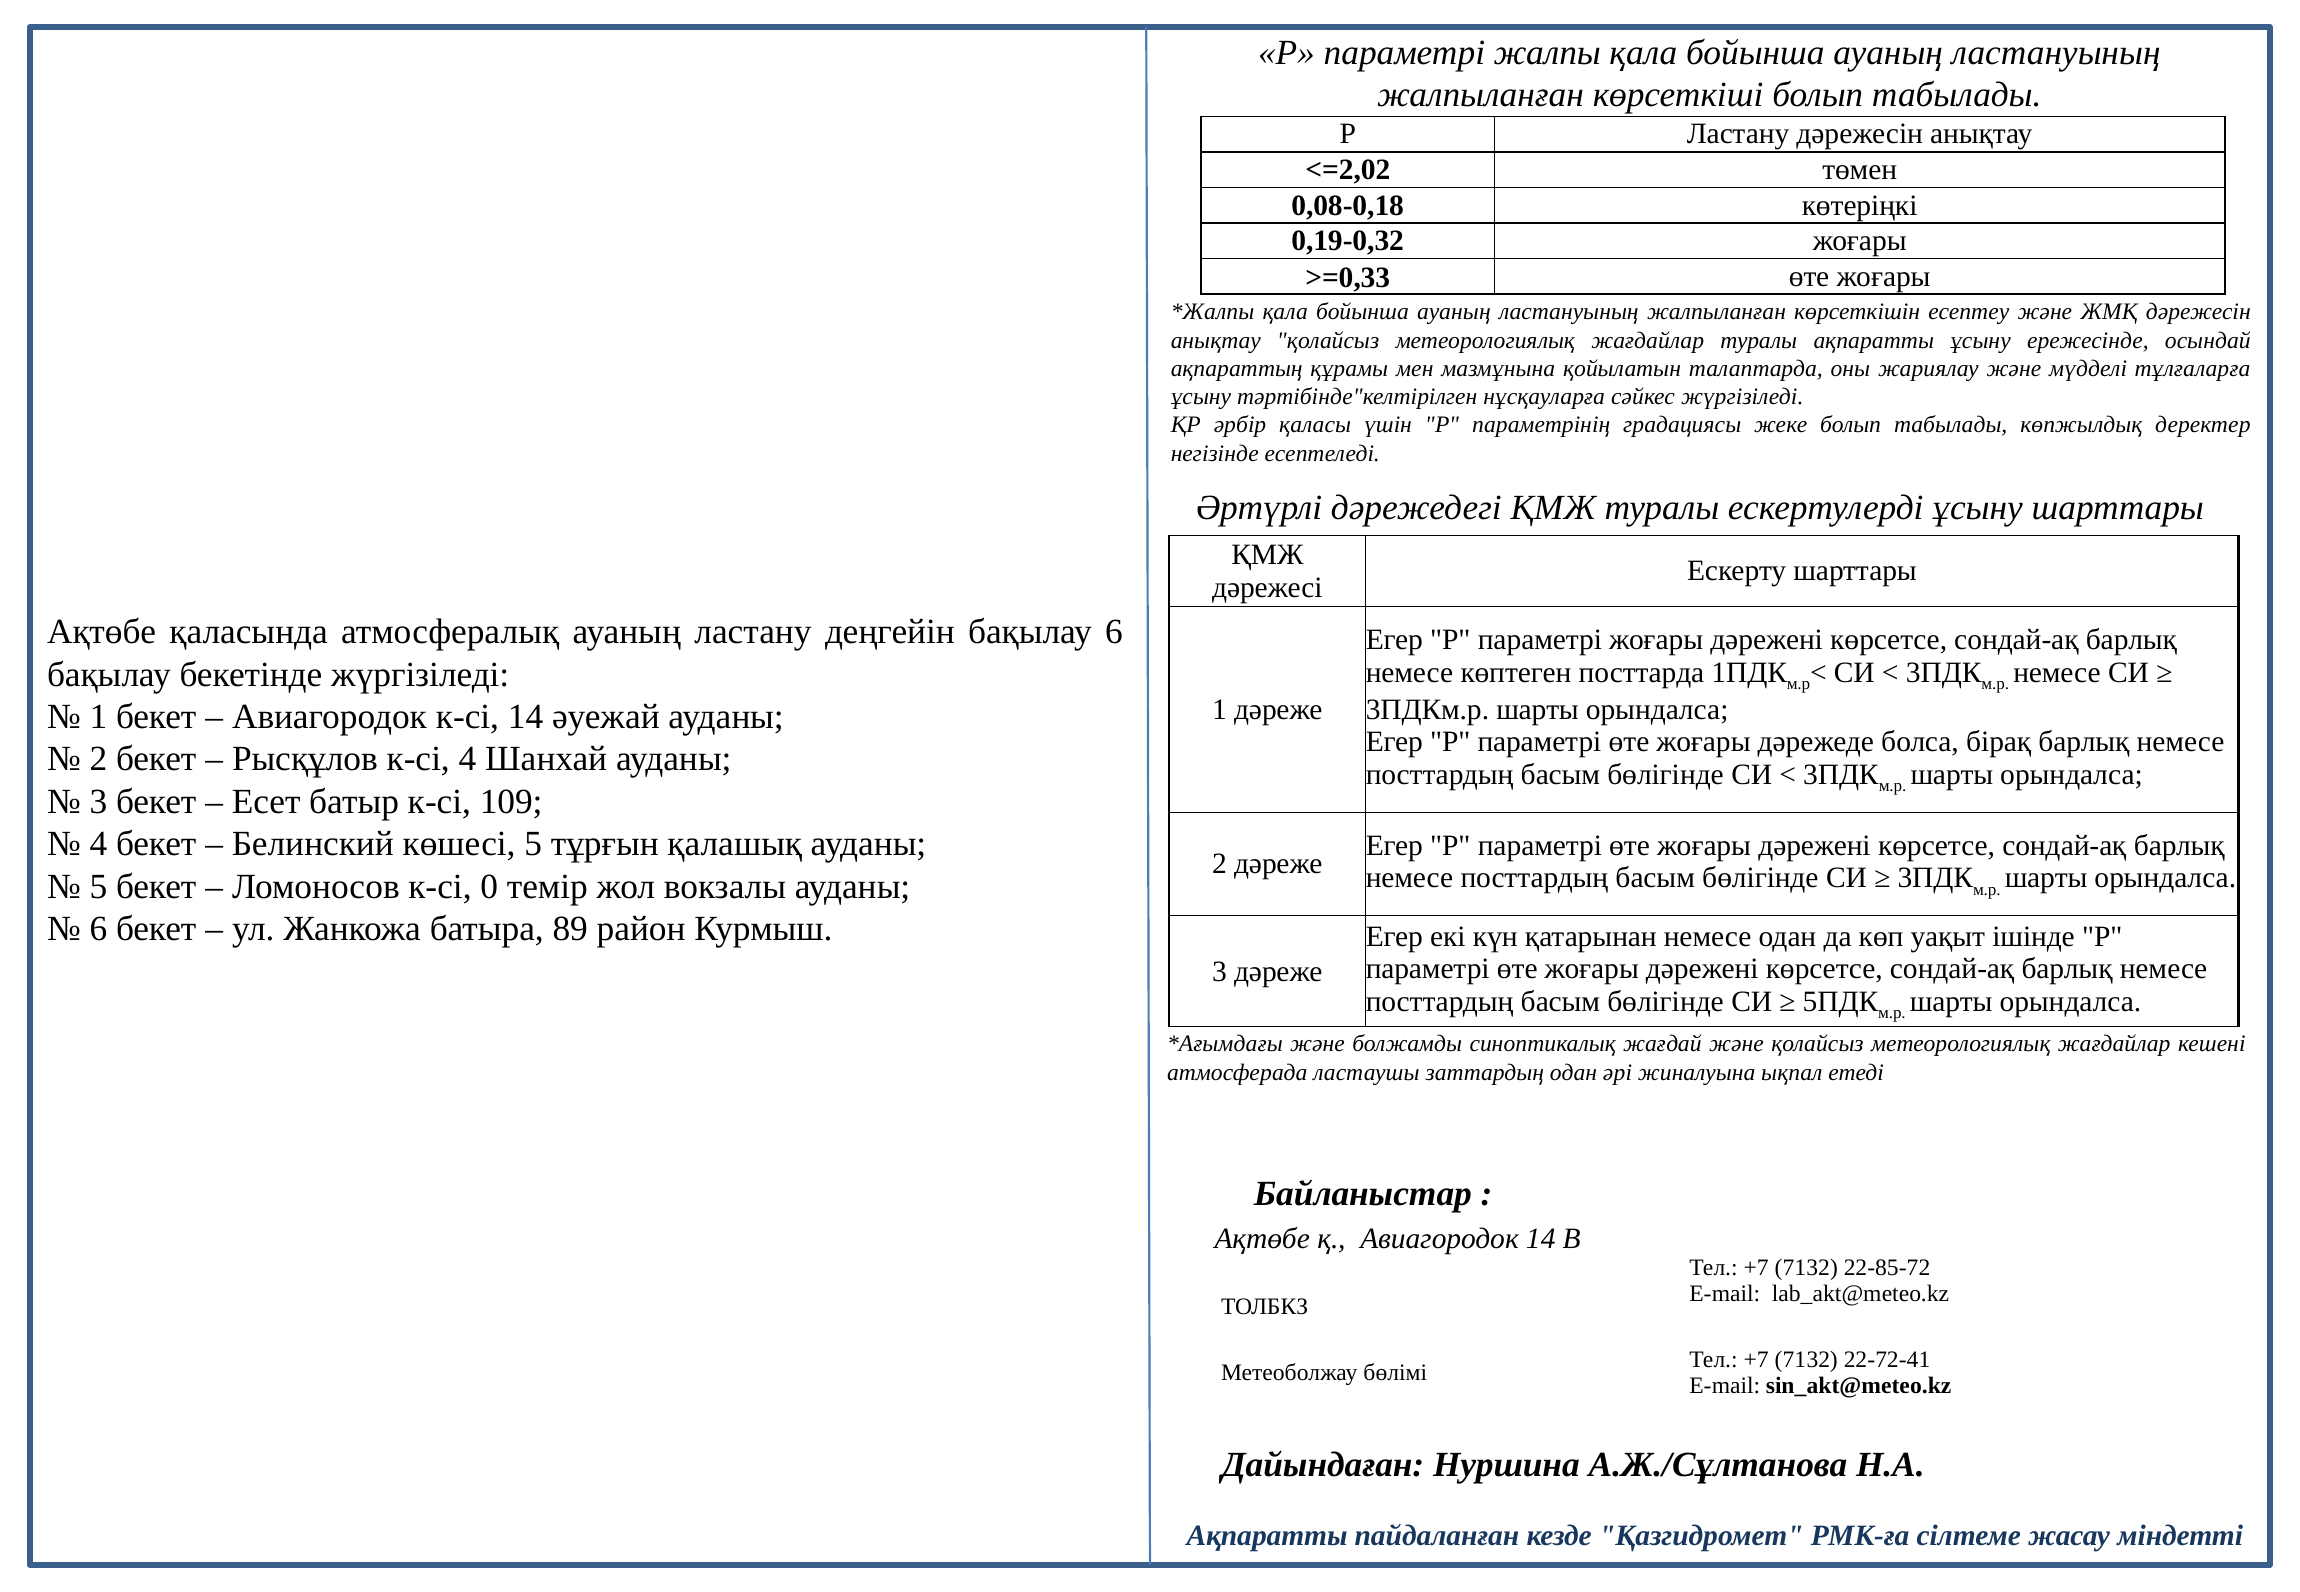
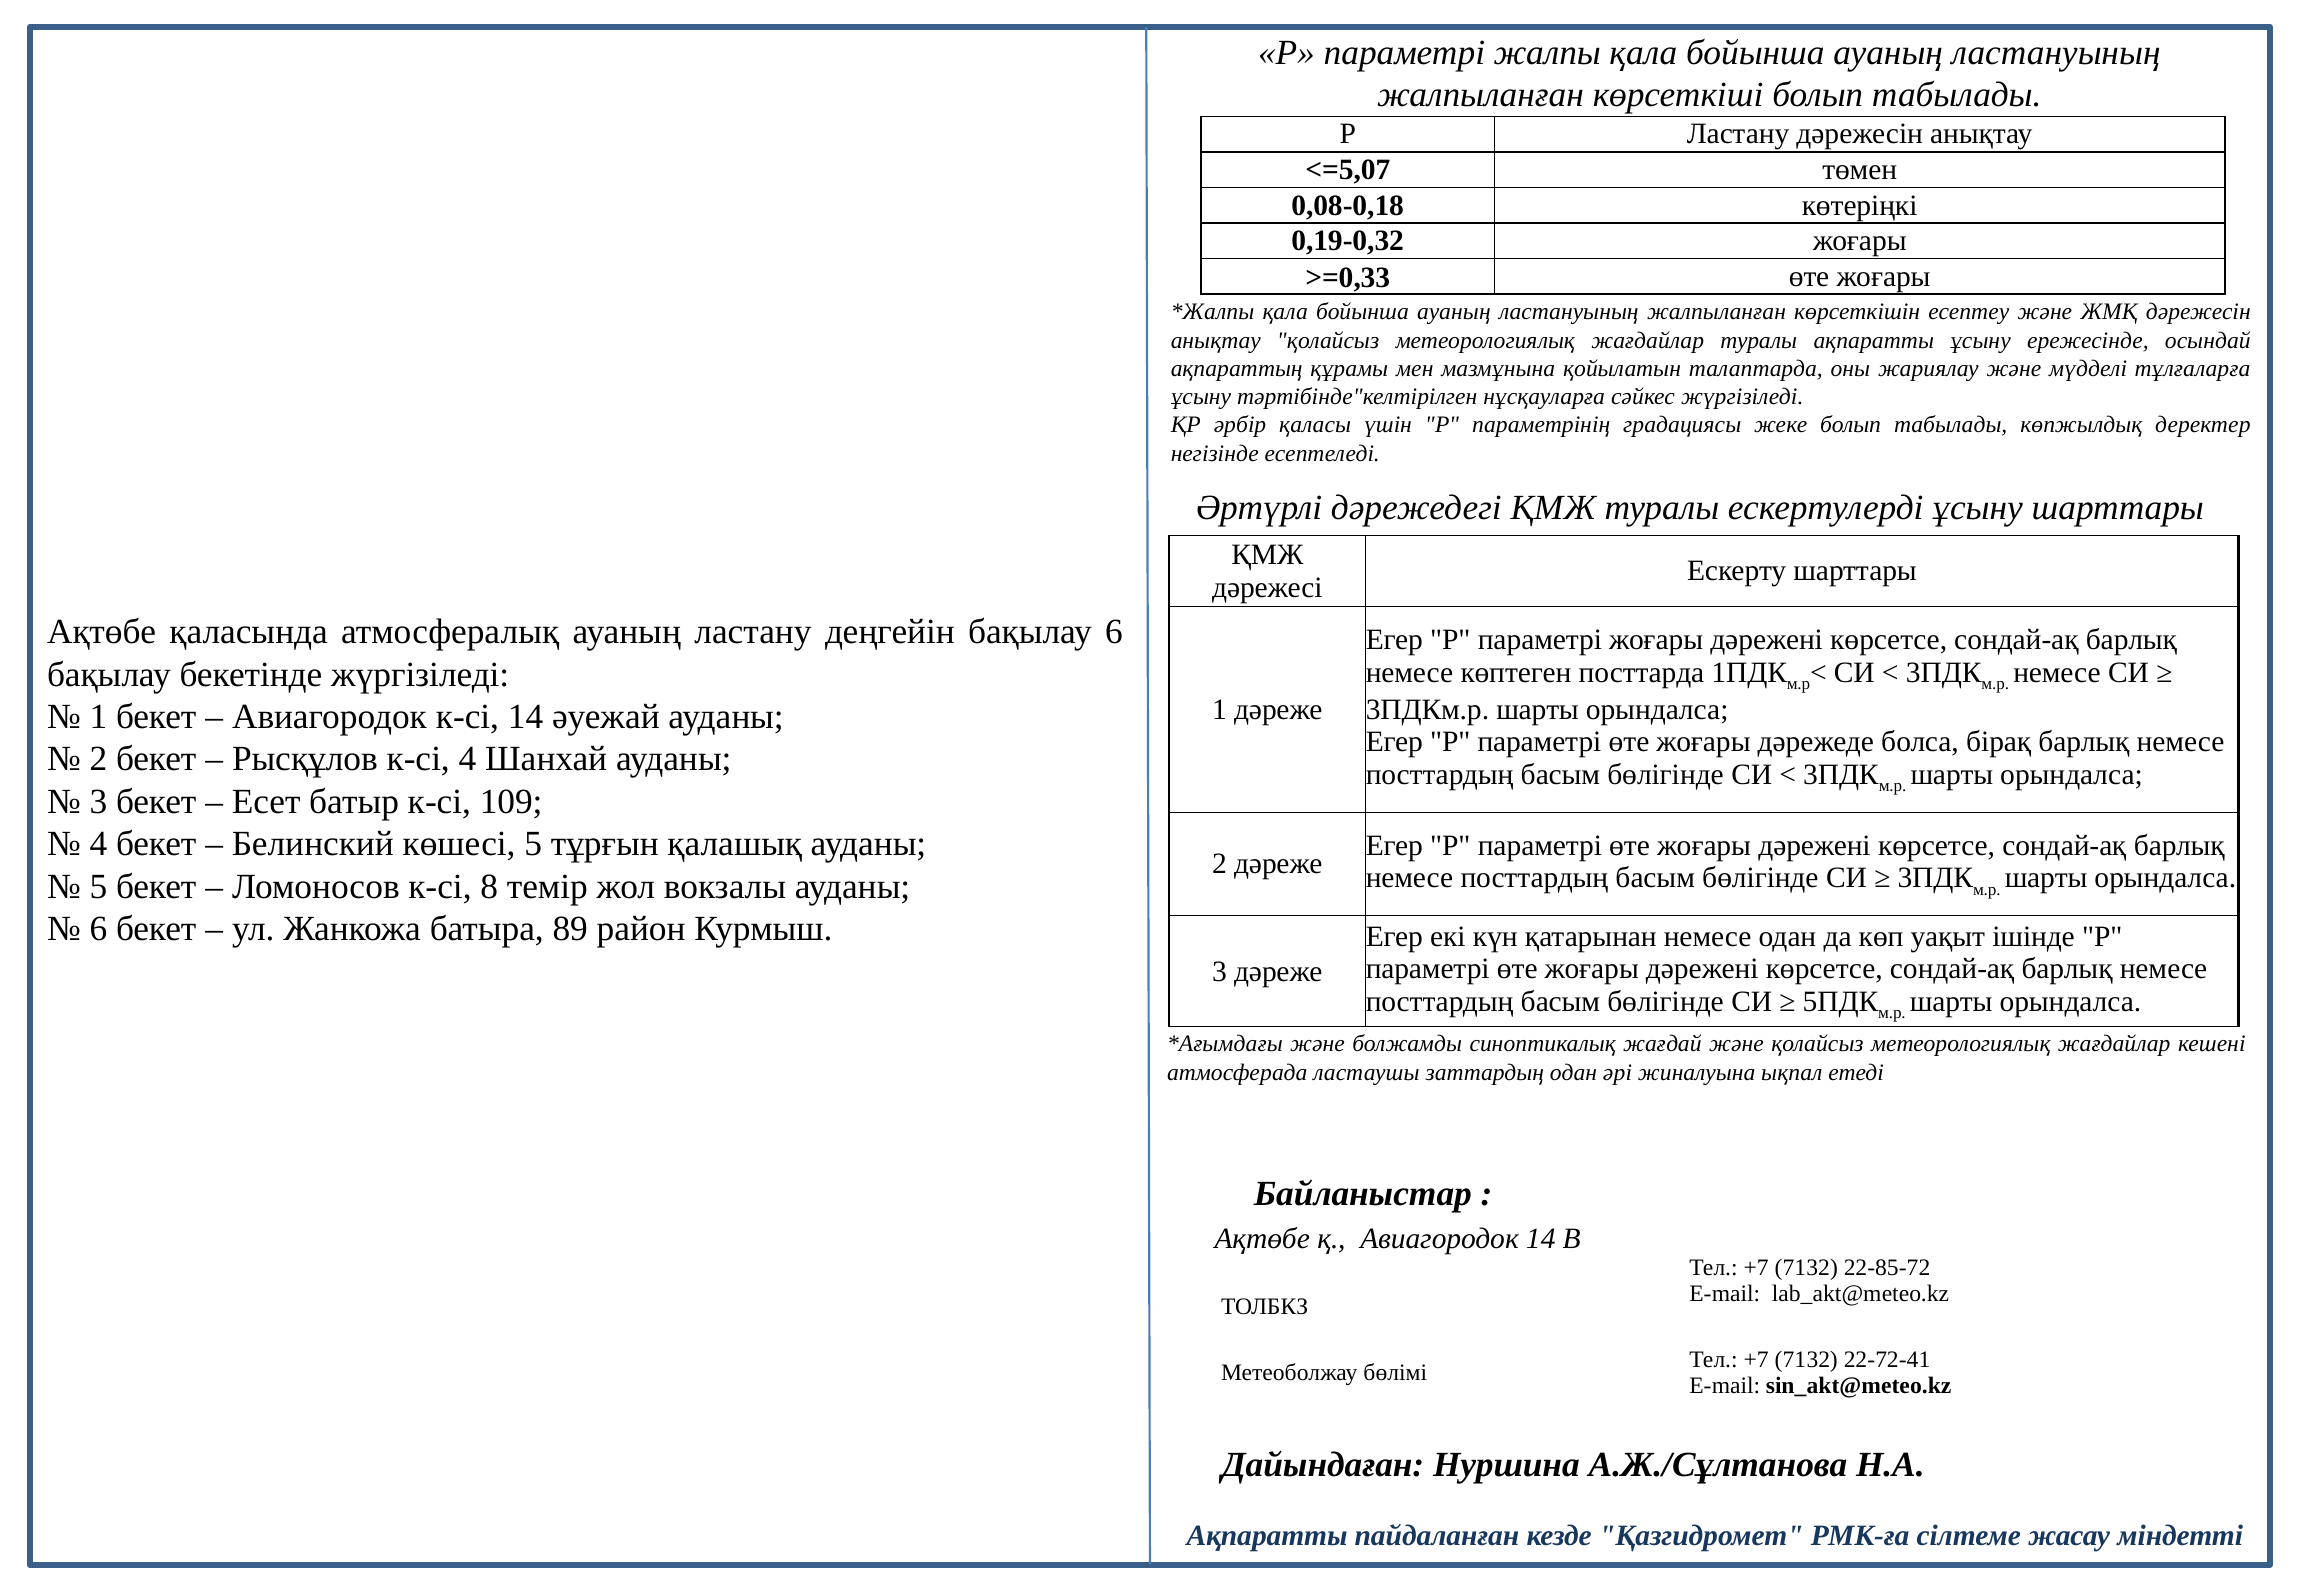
<=2,02: <=2,02 -> <=5,07
0: 0 -> 8
